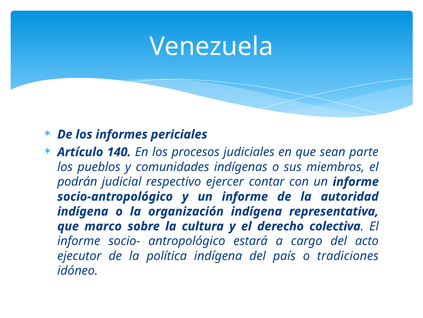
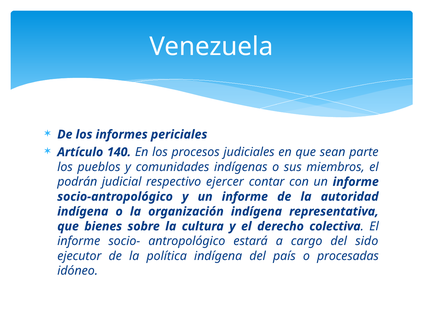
marco: marco -> bienes
acto: acto -> sido
tradiciones: tradiciones -> procesadas
